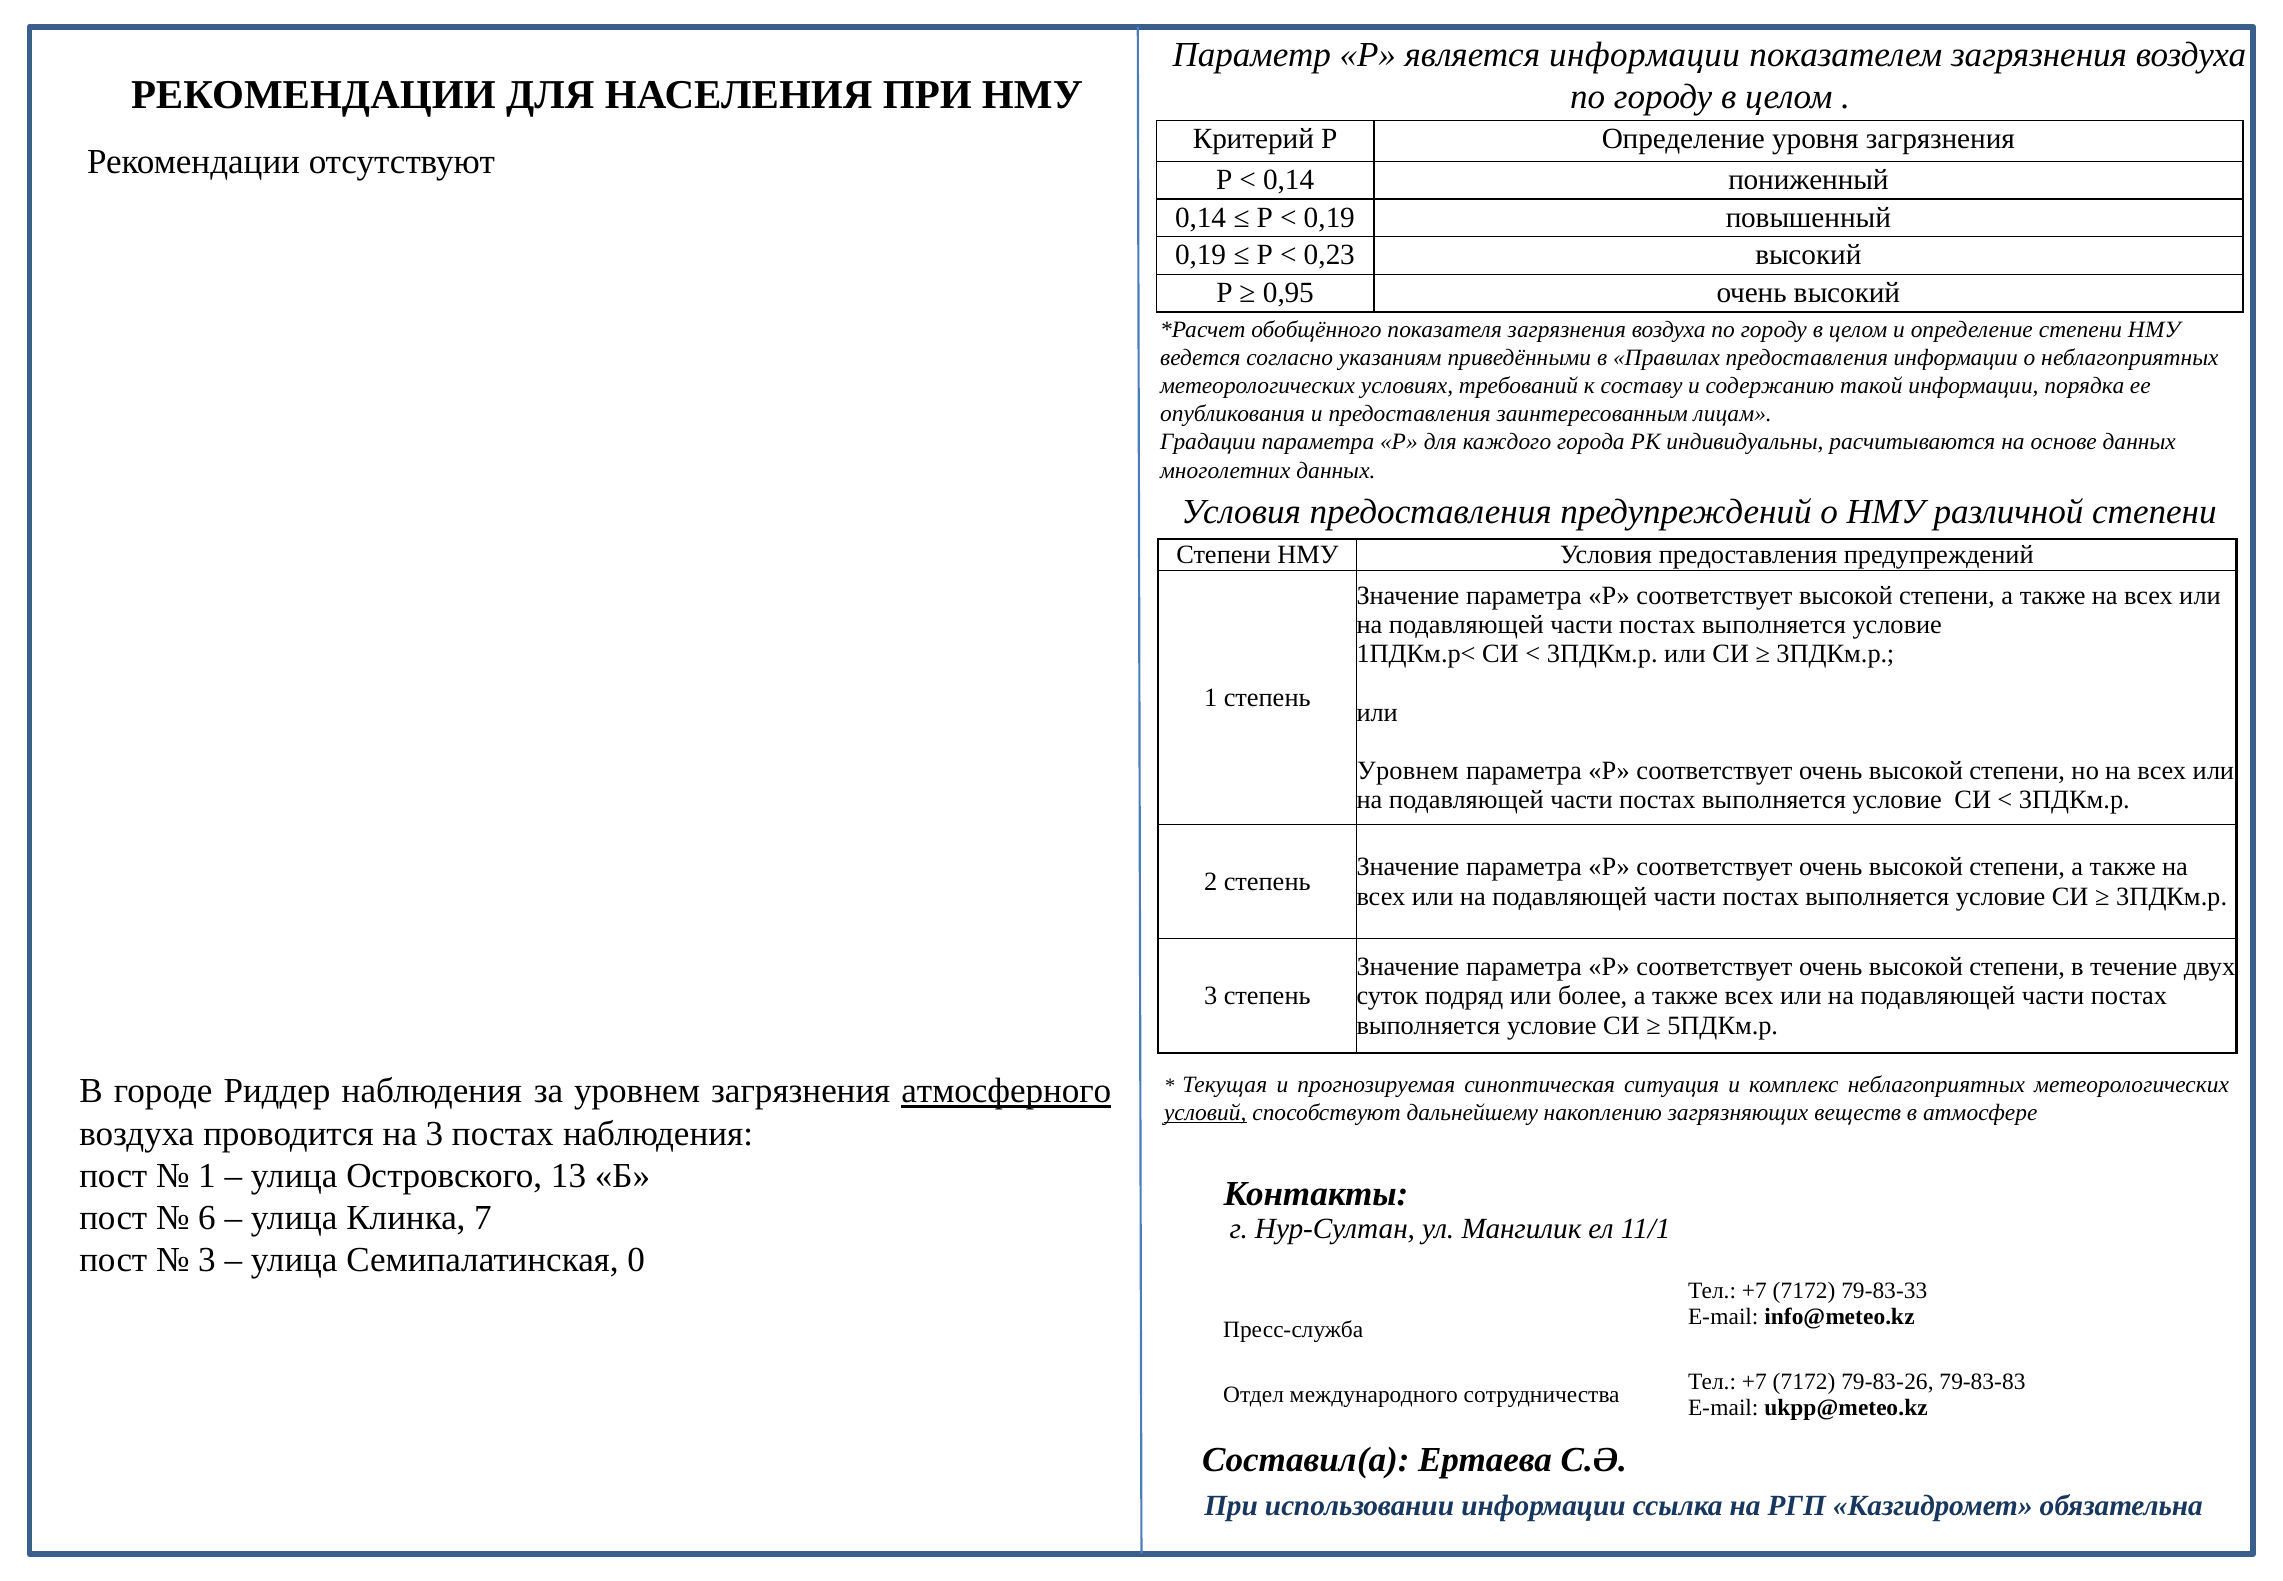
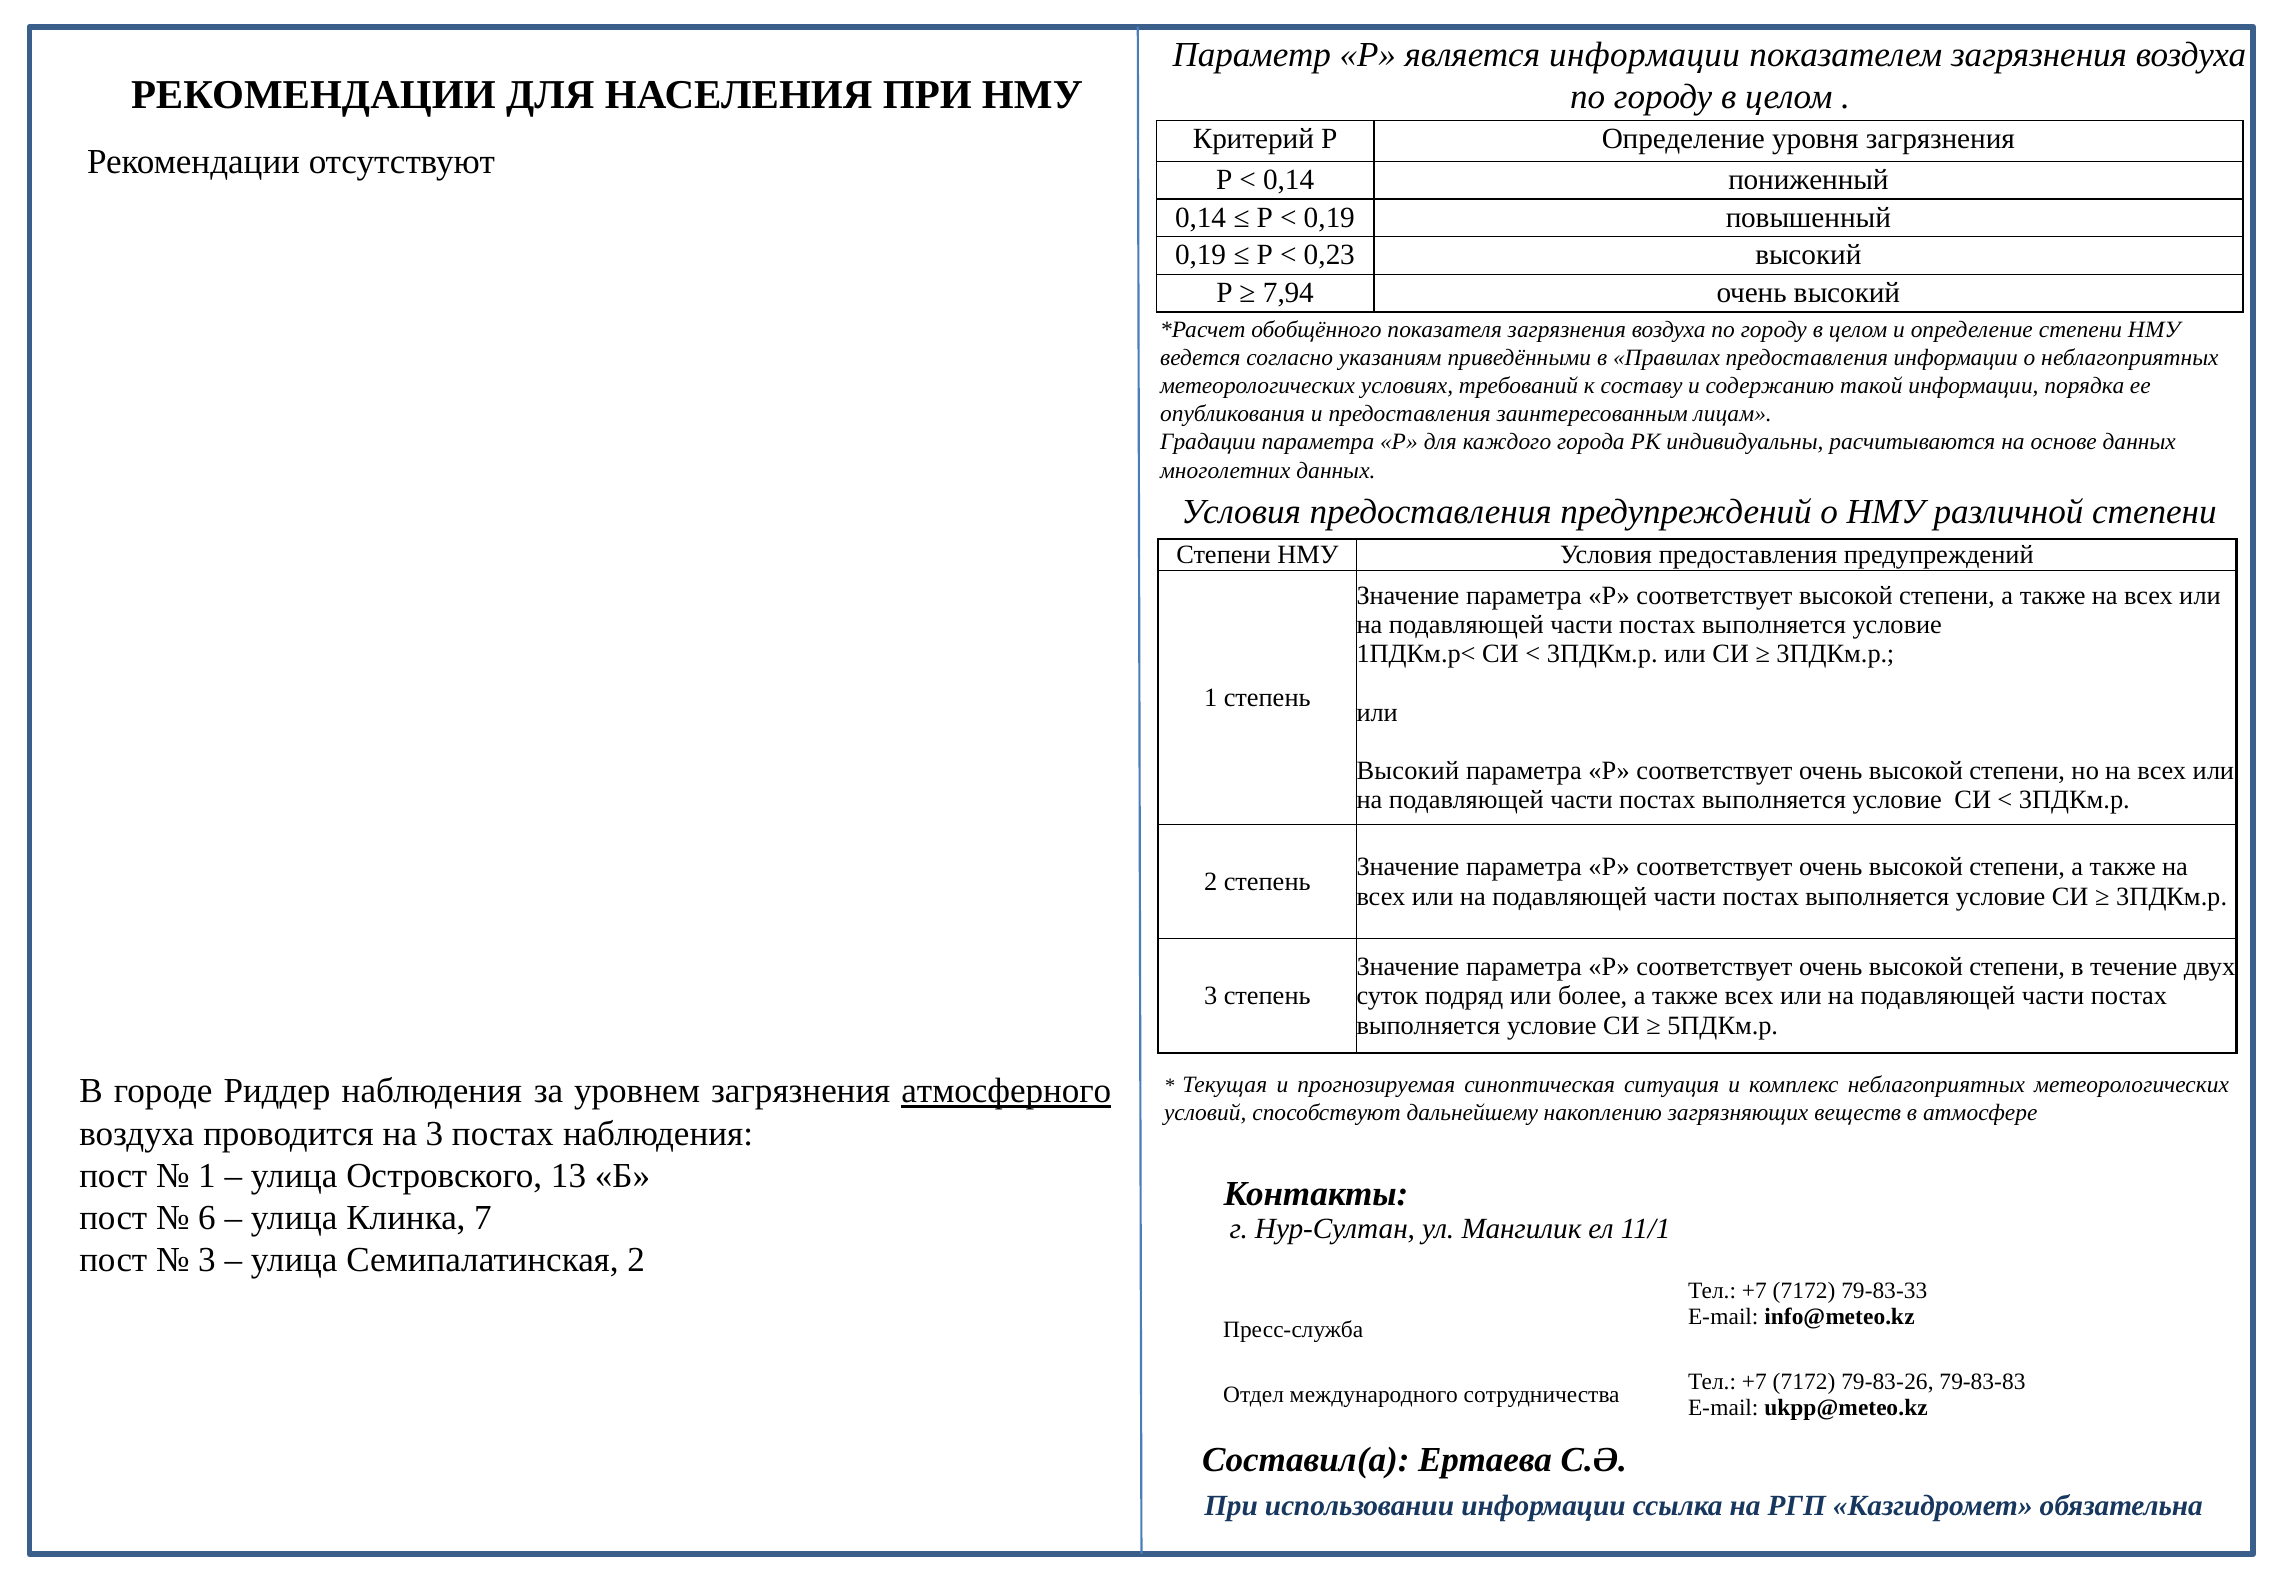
0,95: 0,95 -> 7,94
Уровнем at (1408, 771): Уровнем -> Высокий
условий underline: present -> none
Семипалатинская 0: 0 -> 2
